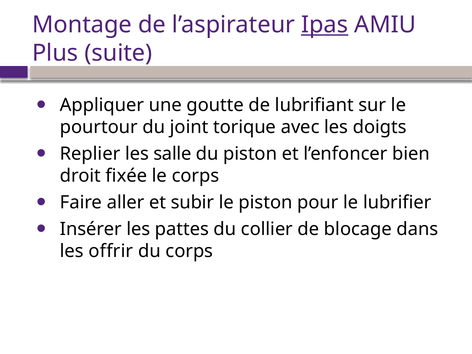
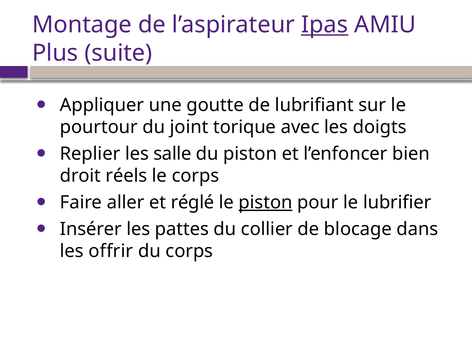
fixée: fixée -> réels
subir: subir -> réglé
piston at (266, 202) underline: none -> present
